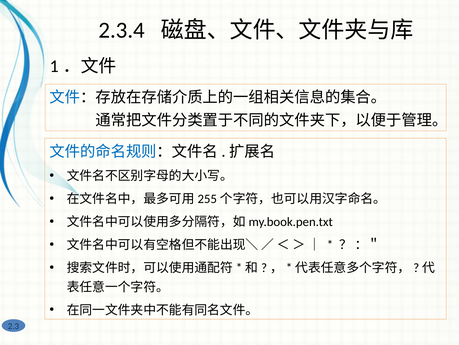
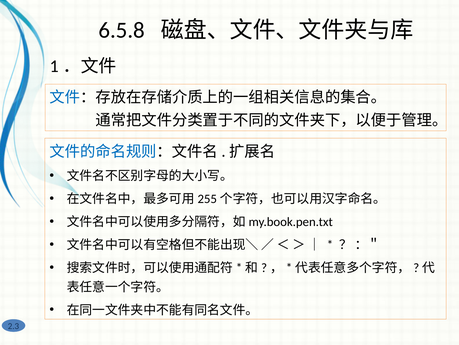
2.3.4: 2.3.4 -> 6.5.8
